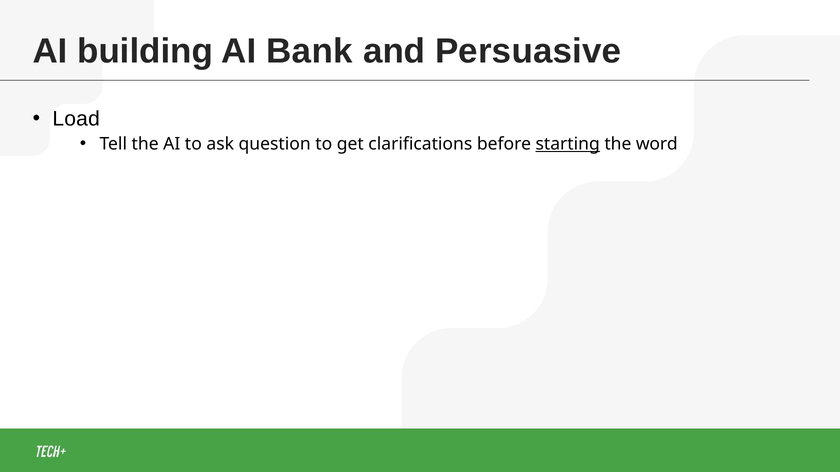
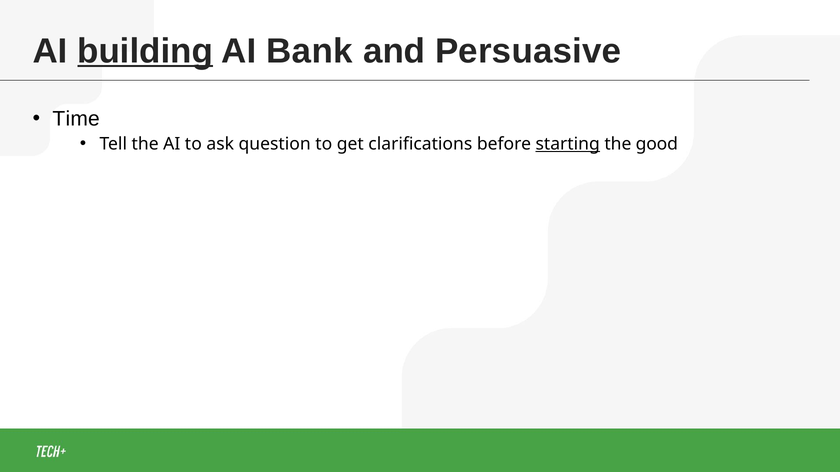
building underline: none -> present
Load: Load -> Time
word: word -> good
